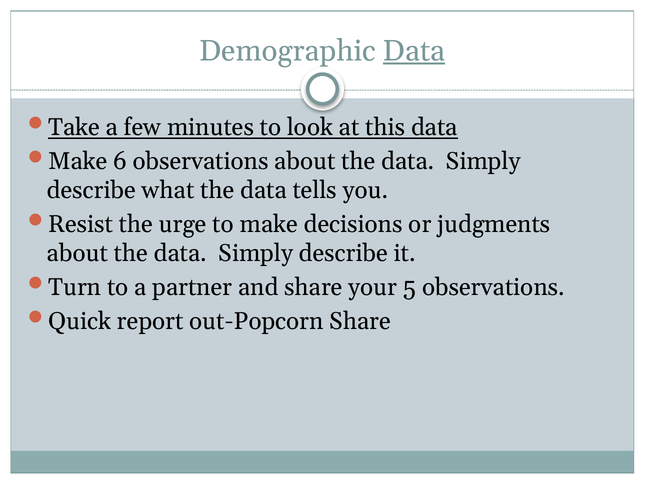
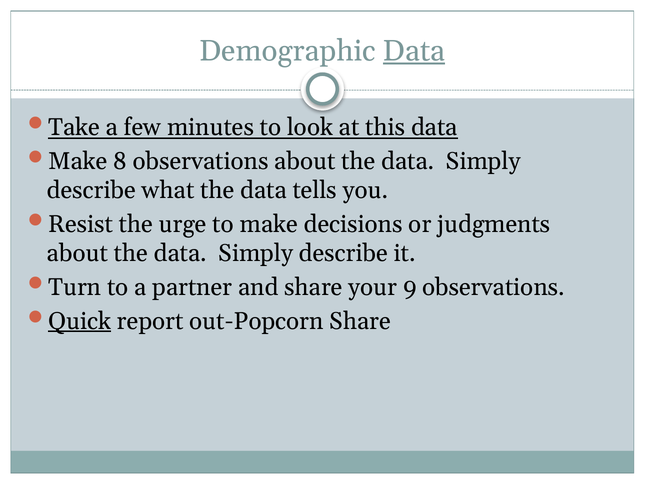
6: 6 -> 8
5: 5 -> 9
Quick underline: none -> present
